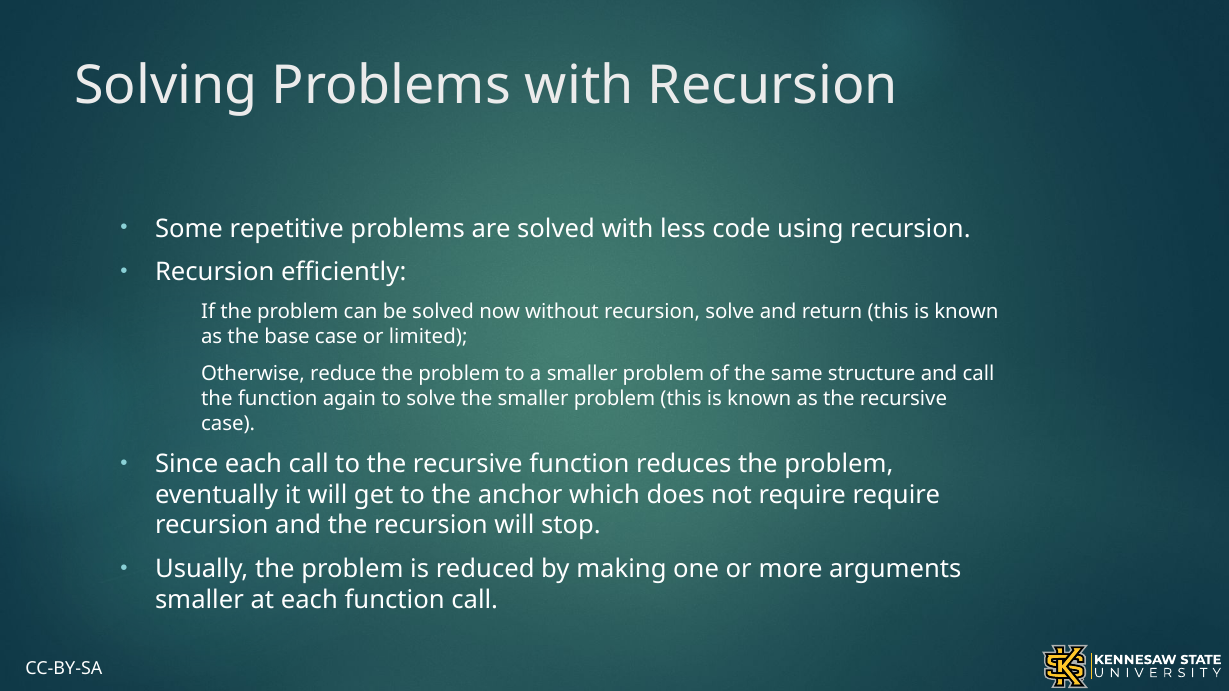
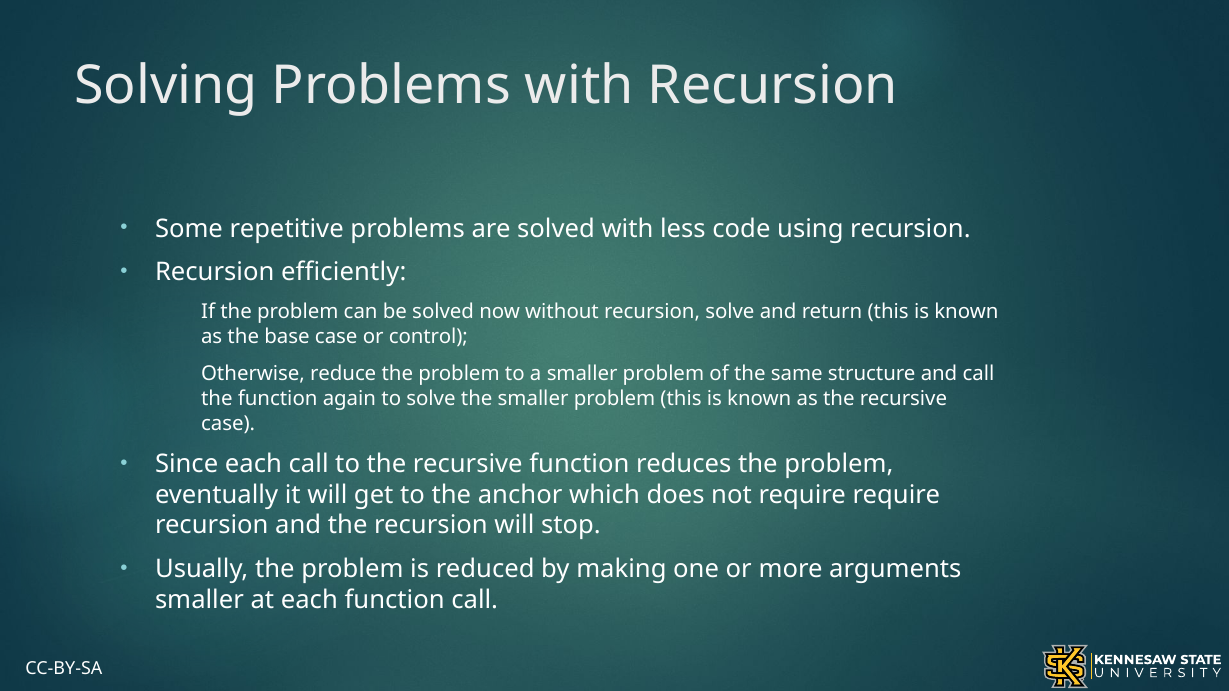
limited: limited -> control
